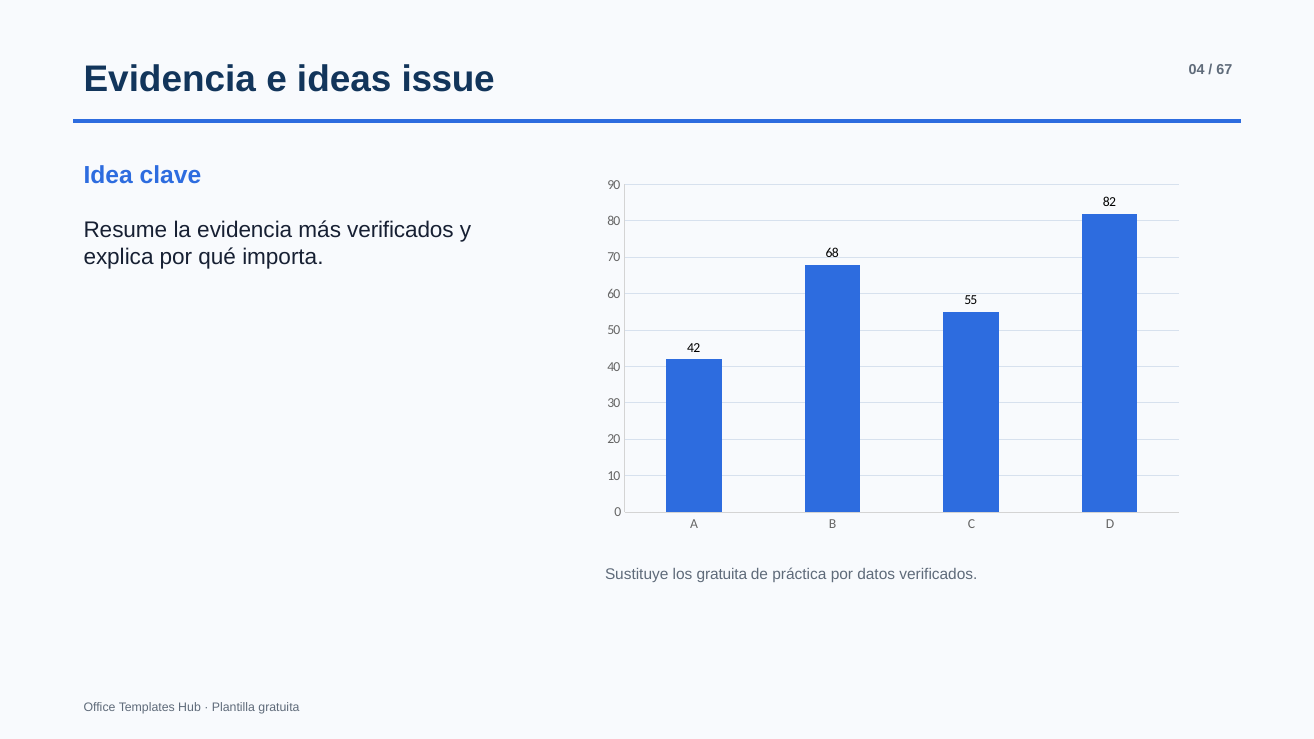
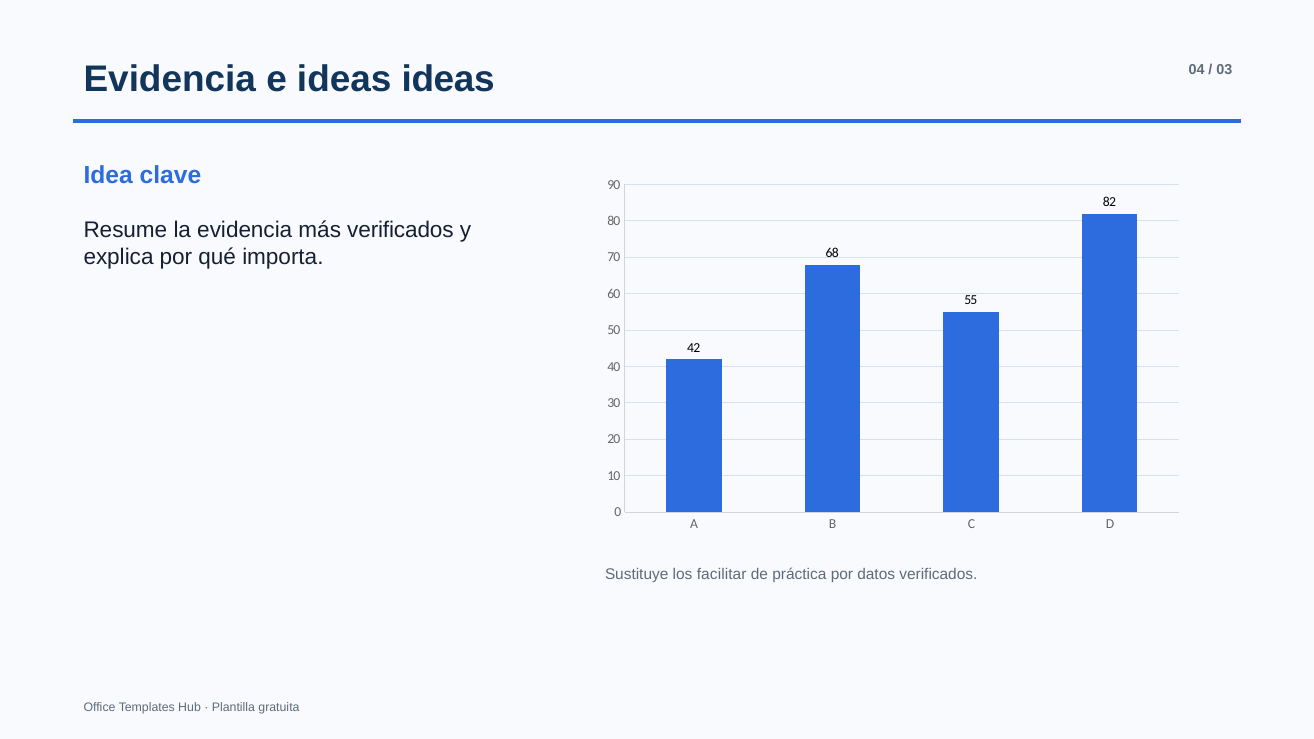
ideas issue: issue -> ideas
67: 67 -> 03
los gratuita: gratuita -> facilitar
